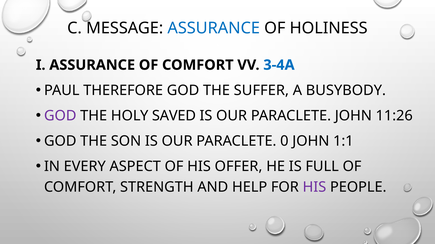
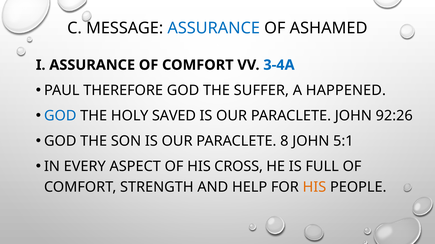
HOLINESS: HOLINESS -> ASHAMED
BUSYBODY: BUSYBODY -> HAPPENED
GOD at (60, 116) colour: purple -> blue
11:26: 11:26 -> 92:26
0: 0 -> 8
1:1: 1:1 -> 5:1
OFFER: OFFER -> CROSS
HIS at (314, 188) colour: purple -> orange
